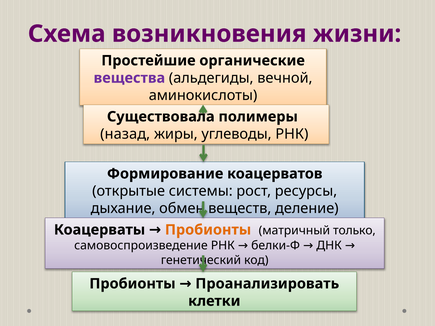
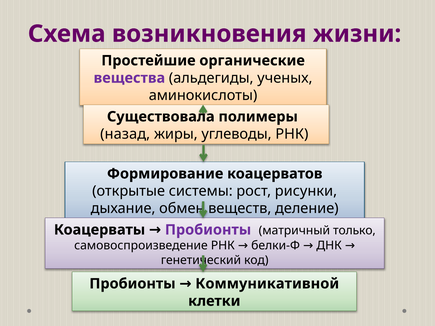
вечной: вечной -> ученых
ресурсы: ресурсы -> рисунки
Пробионты at (208, 230) colour: orange -> purple
Проанализировать: Проанализировать -> Коммуникативной
